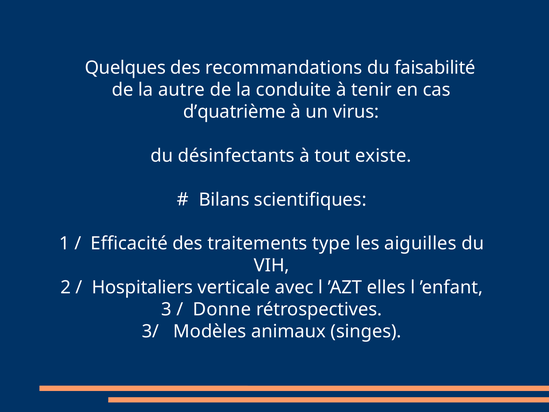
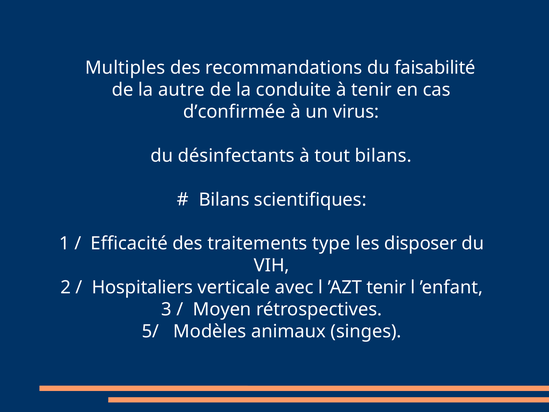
Quelques: Quelques -> Multiples
d’quatrième: d’quatrième -> d’confirmée
tout existe: existe -> bilans
aiguilles: aiguilles -> disposer
’AZT elles: elles -> tenir
Donne: Donne -> Moyen
3/: 3/ -> 5/
